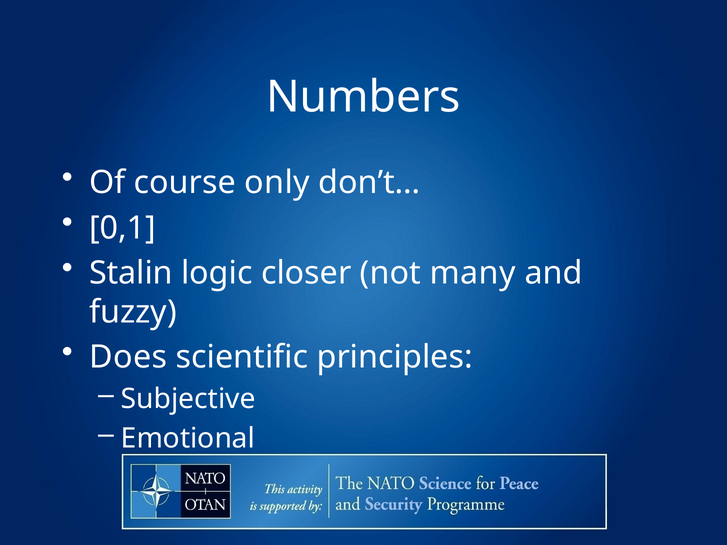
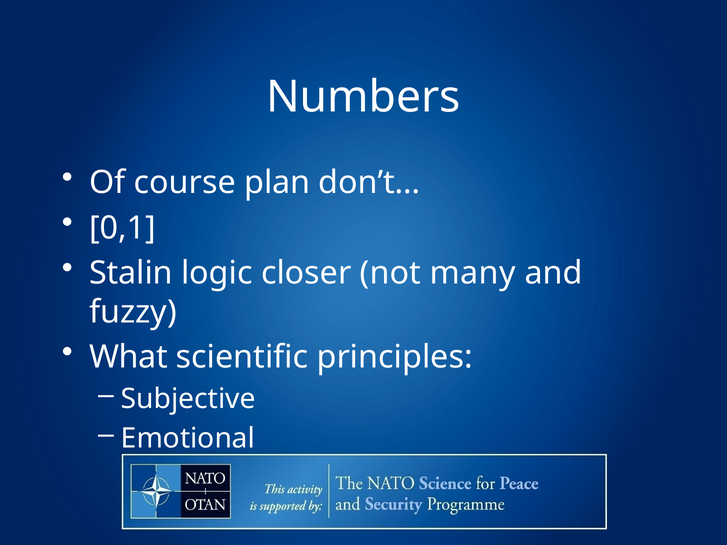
only: only -> plan
Does: Does -> What
